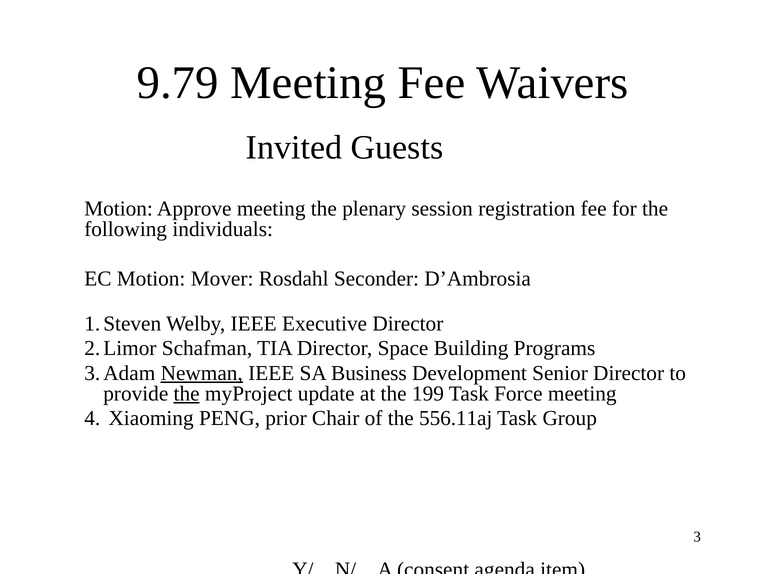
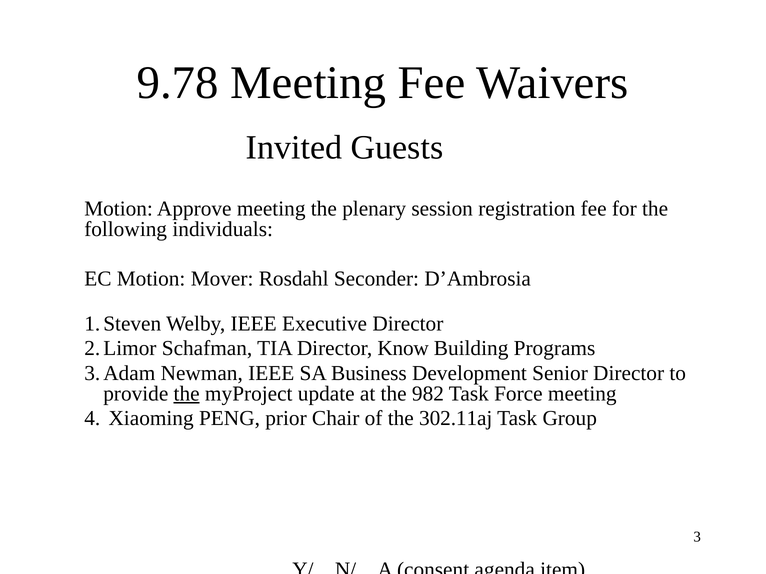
9.79: 9.79 -> 9.78
Space: Space -> Know
Newman underline: present -> none
199: 199 -> 982
556.11aj: 556.11aj -> 302.11aj
